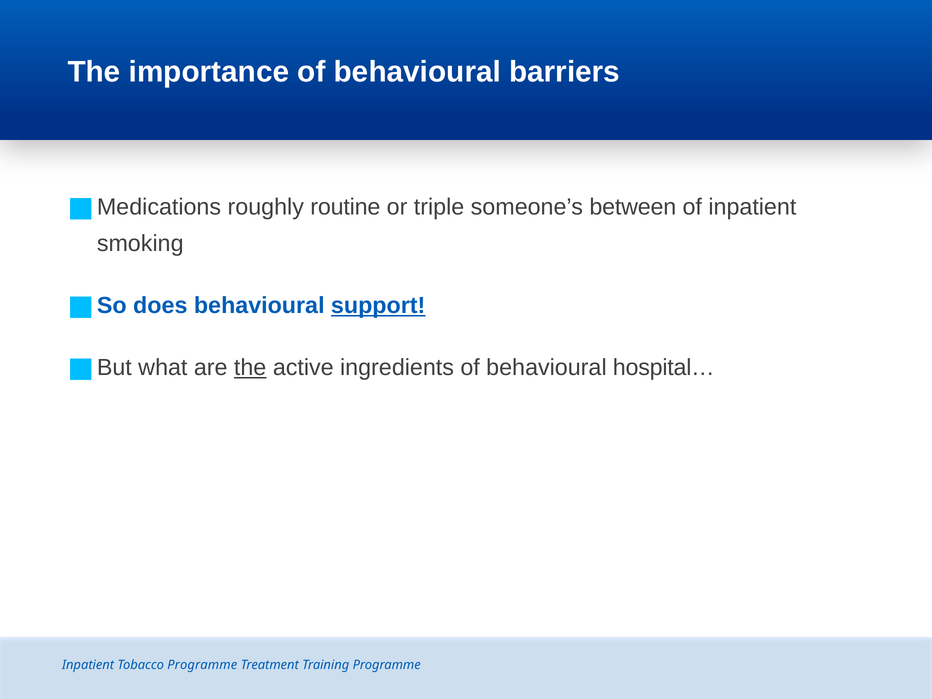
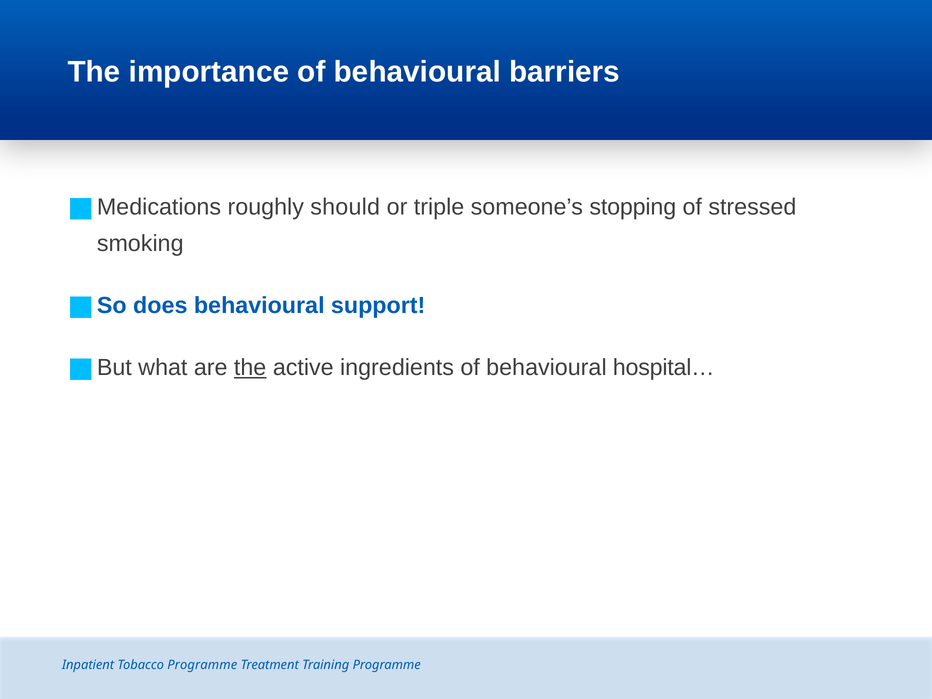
routine: routine -> should
between: between -> stopping
of inpatient: inpatient -> stressed
support underline: present -> none
